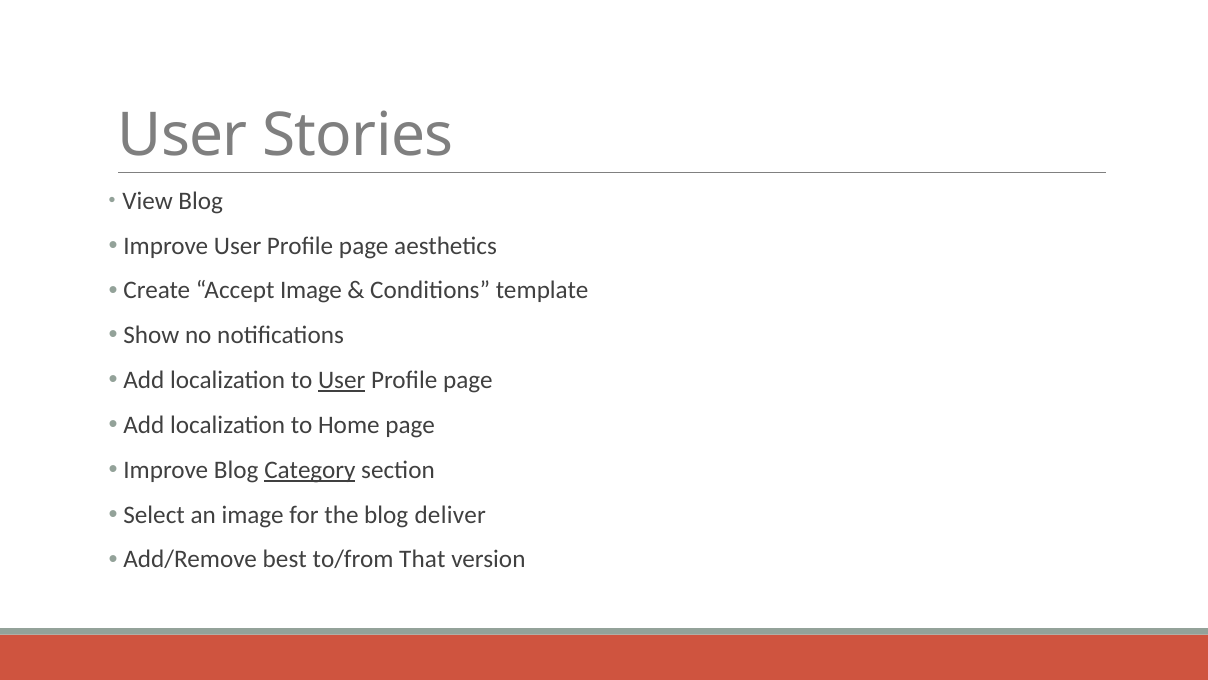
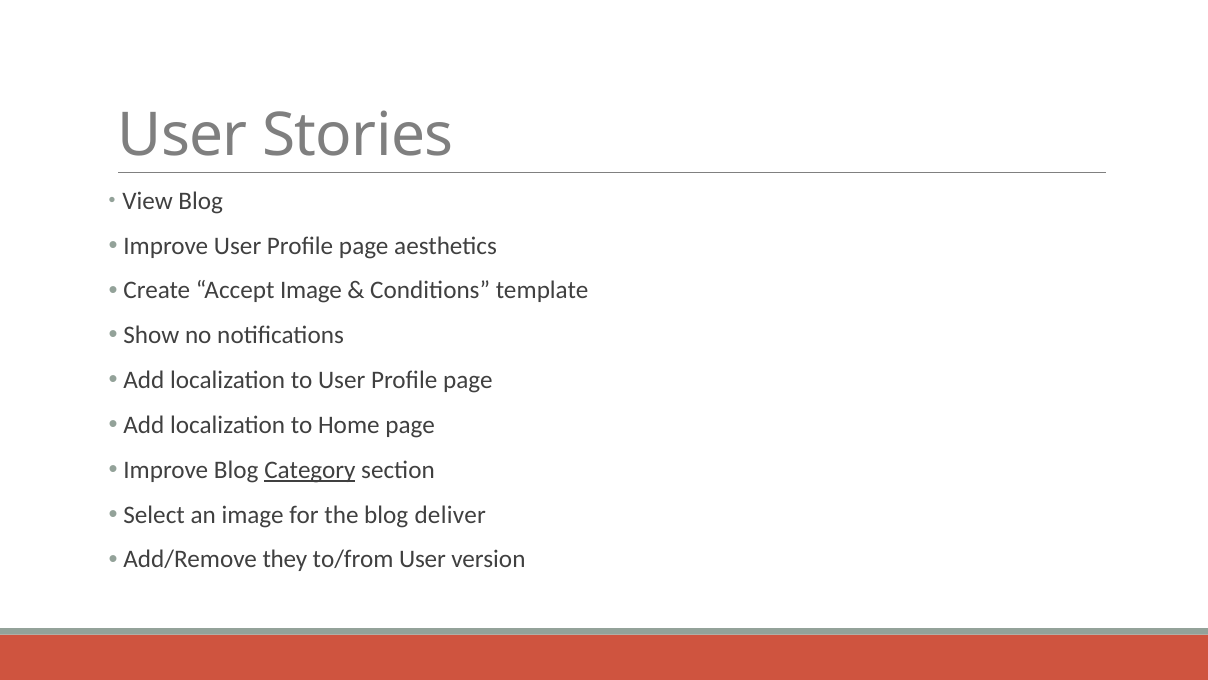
User at (342, 380) underline: present -> none
best: best -> they
to/from That: That -> User
